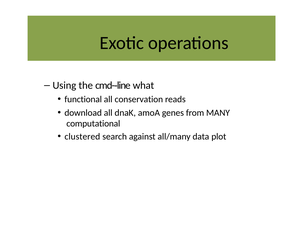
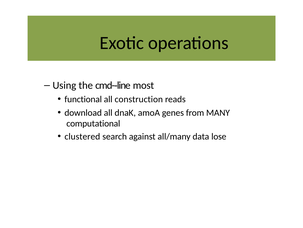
what: what -> most
conservation: conservation -> construction
plot: plot -> lose
